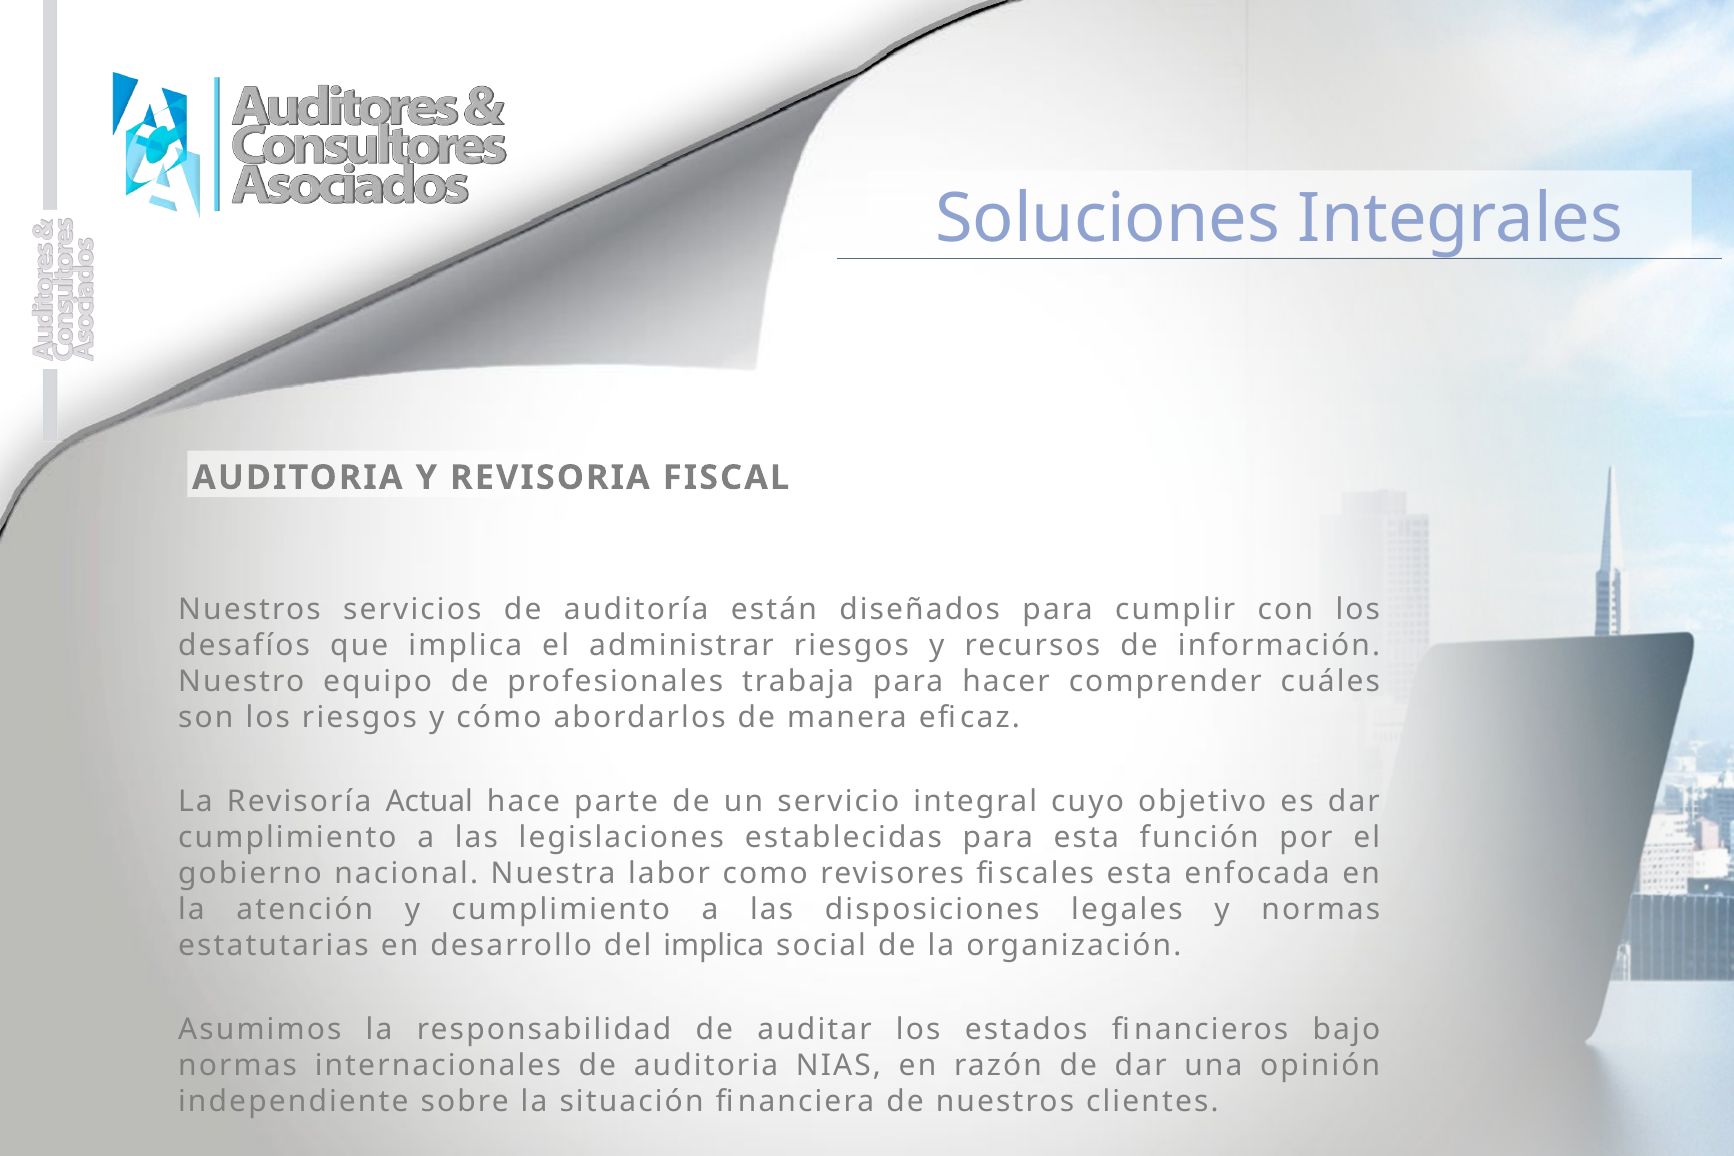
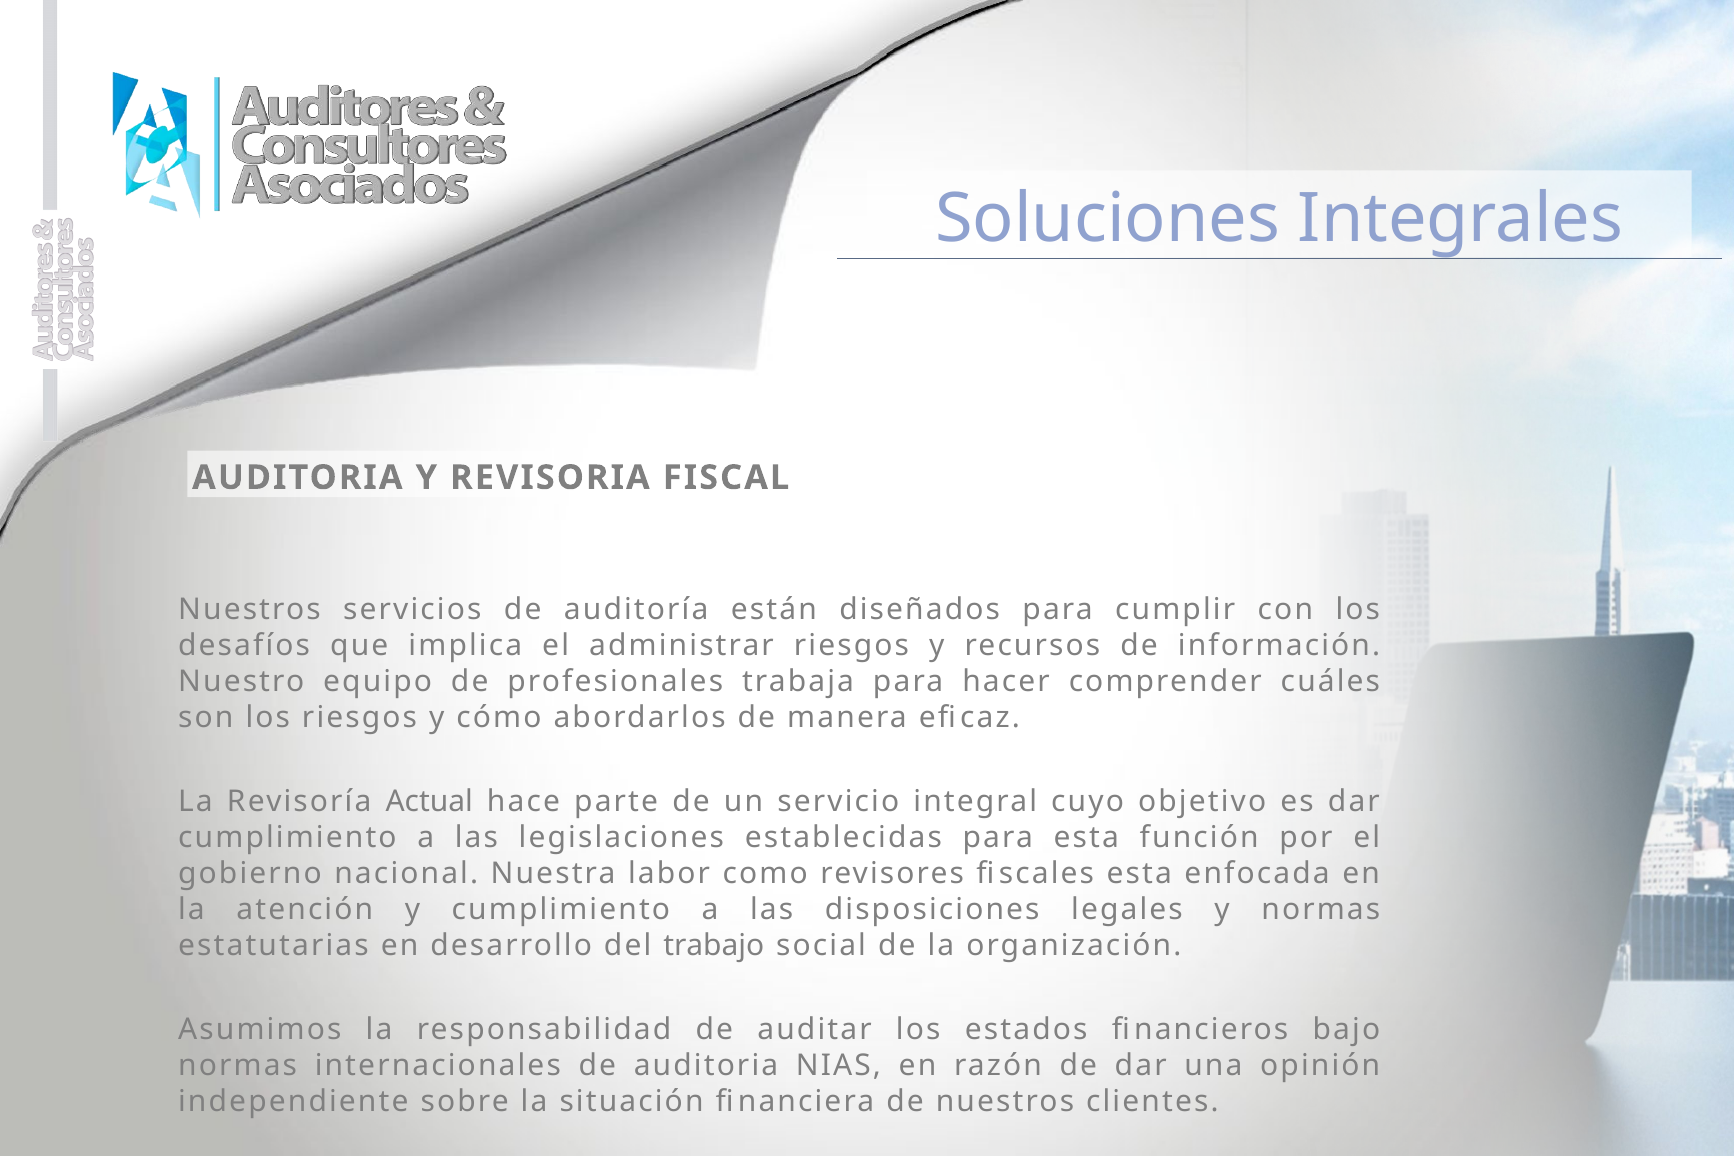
del implica: implica -> trabajo
